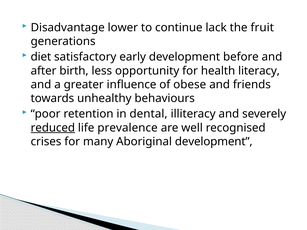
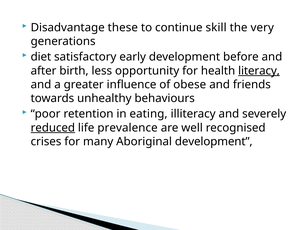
lower: lower -> these
lack: lack -> skill
fruit: fruit -> very
literacy underline: none -> present
dental: dental -> eating
